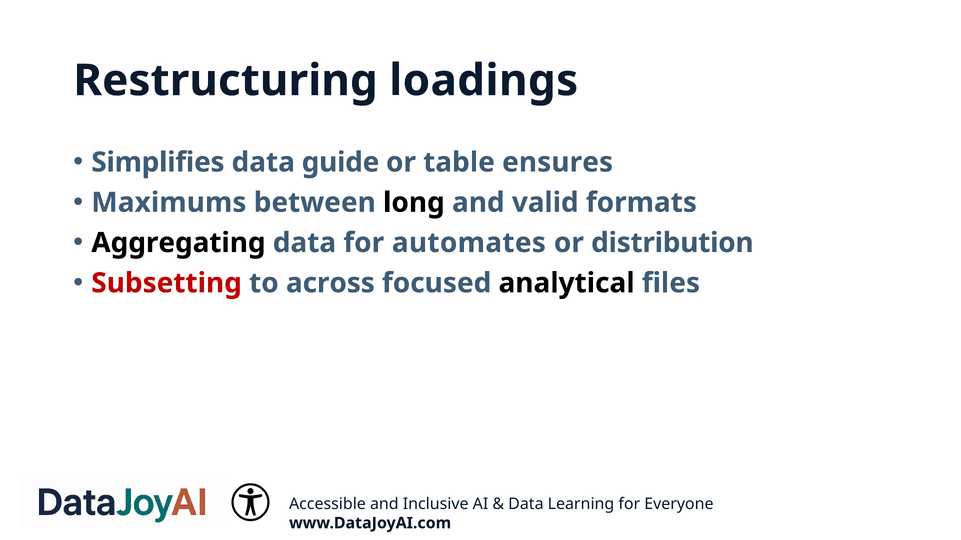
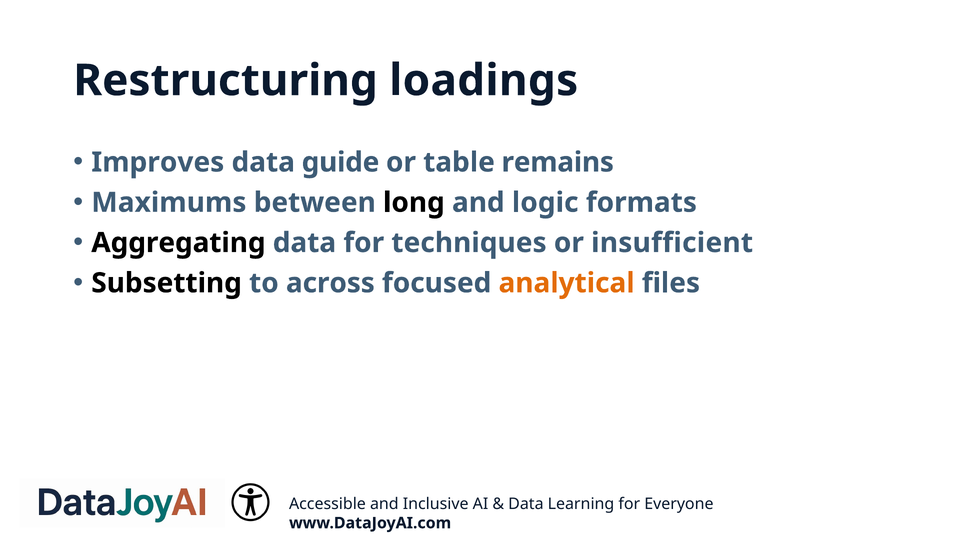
Simplifies: Simplifies -> Improves
ensures: ensures -> remains
valid: valid -> logic
automates: automates -> techniques
distribution: distribution -> insufficient
Subsetting colour: red -> black
analytical colour: black -> orange
